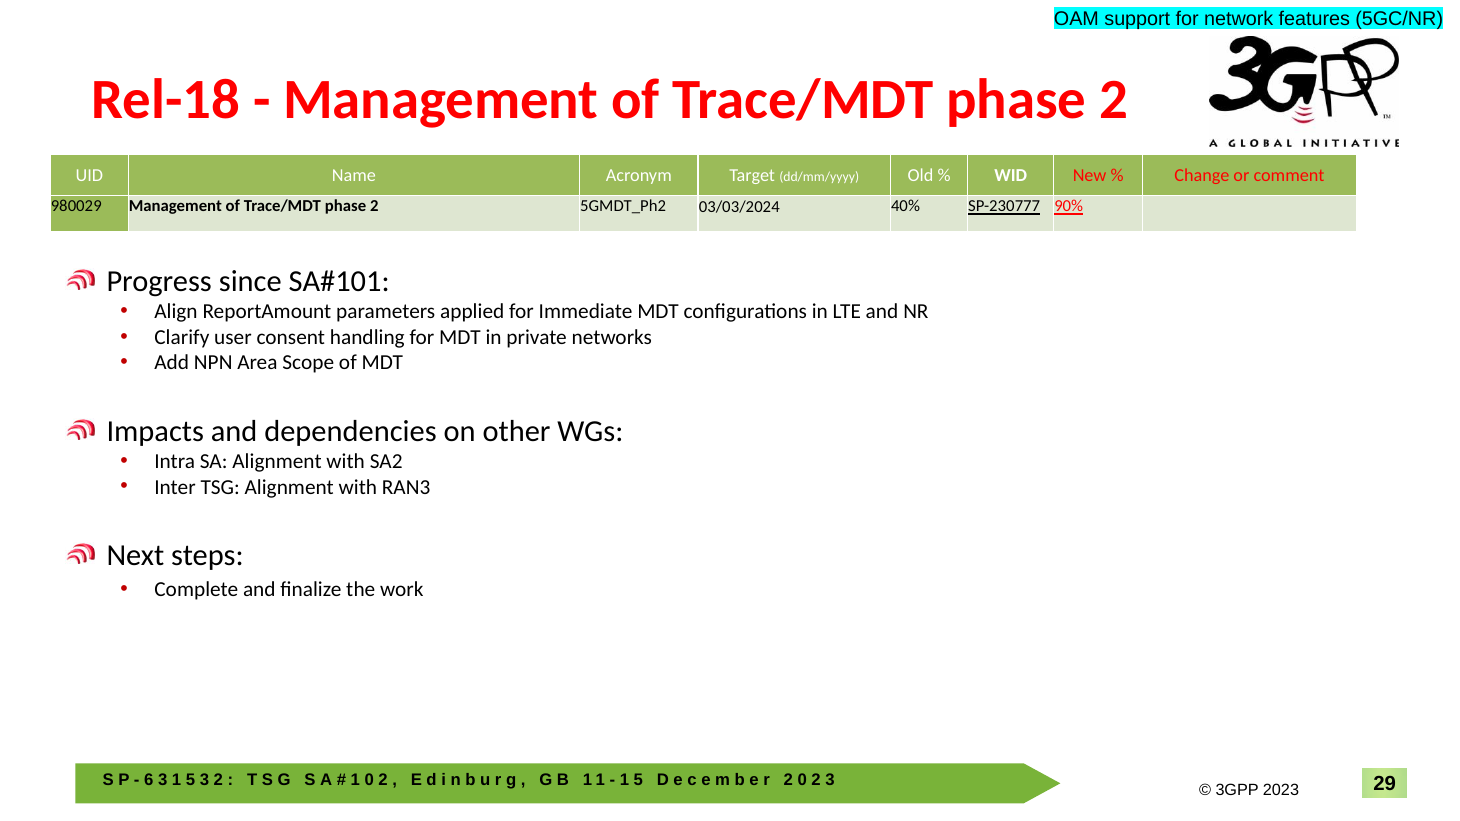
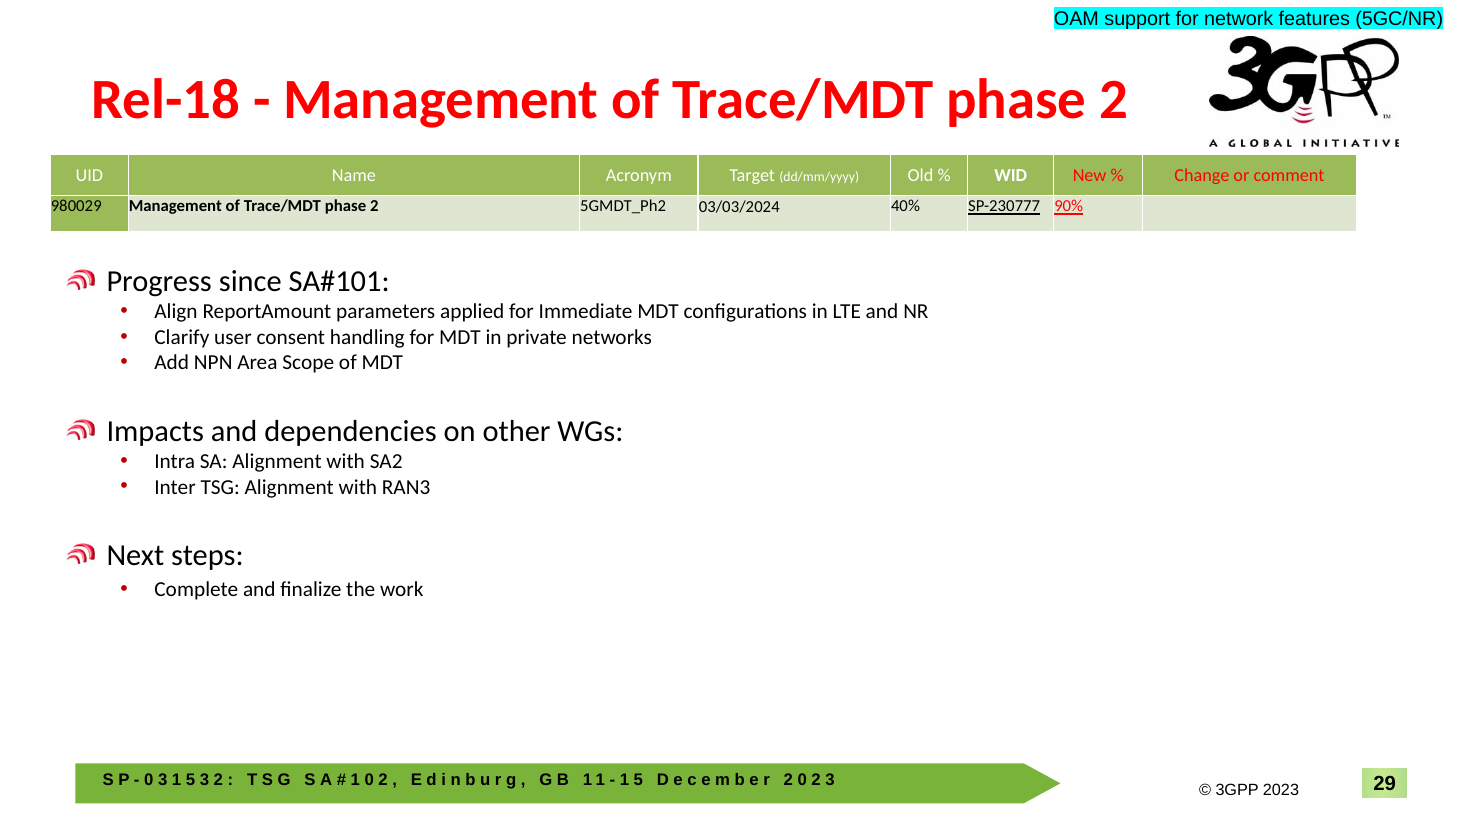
6 at (149, 780): 6 -> 0
